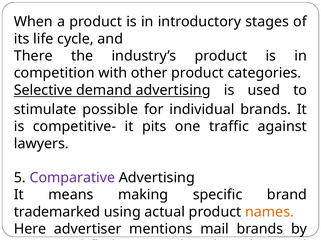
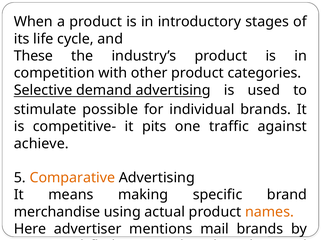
There: There -> These
lawyers: lawyers -> achieve
Comparative colour: purple -> orange
trademarked: trademarked -> merchandise
